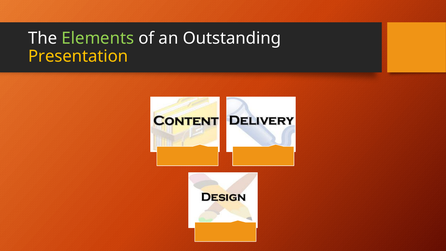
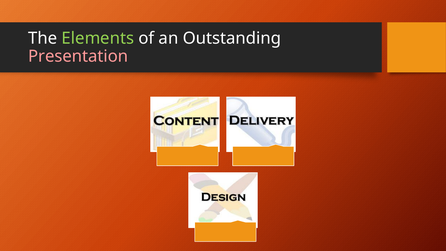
Presentation colour: yellow -> pink
